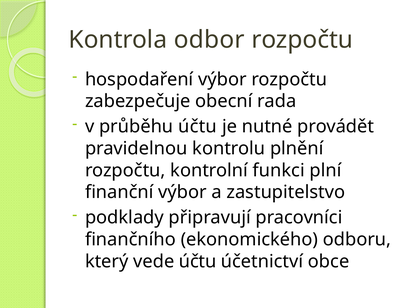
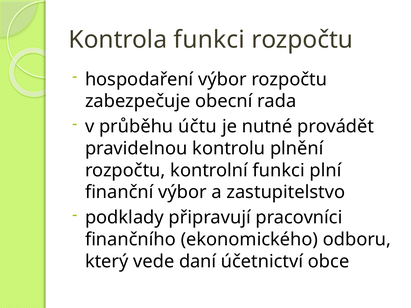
Kontrola odbor: odbor -> funkci
vede účtu: účtu -> daní
